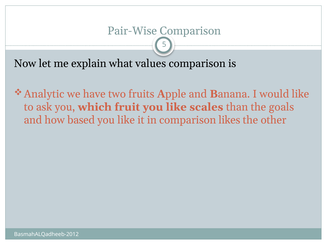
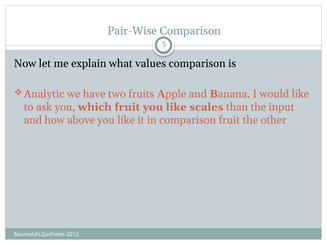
goals: goals -> input
based: based -> above
comparison likes: likes -> fruit
